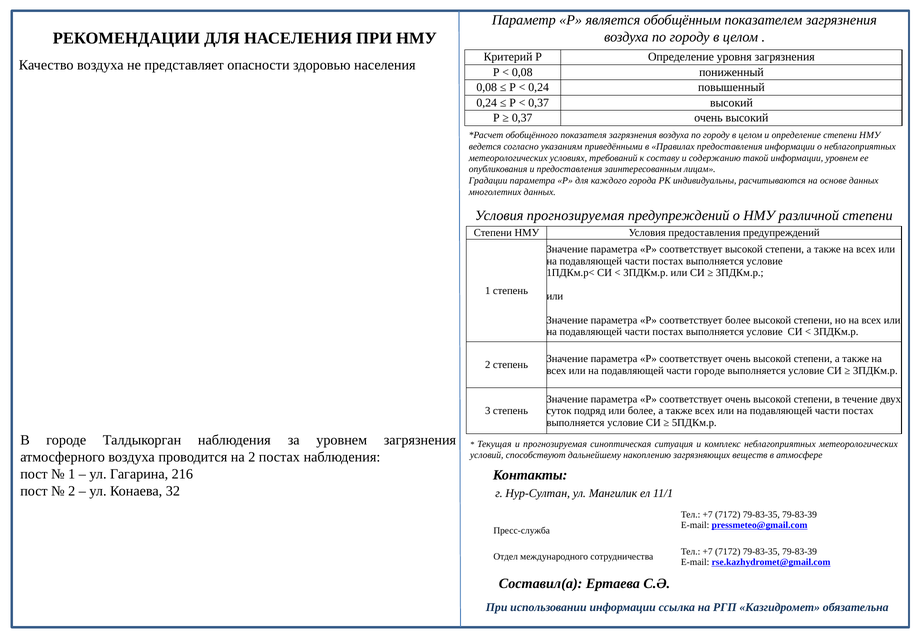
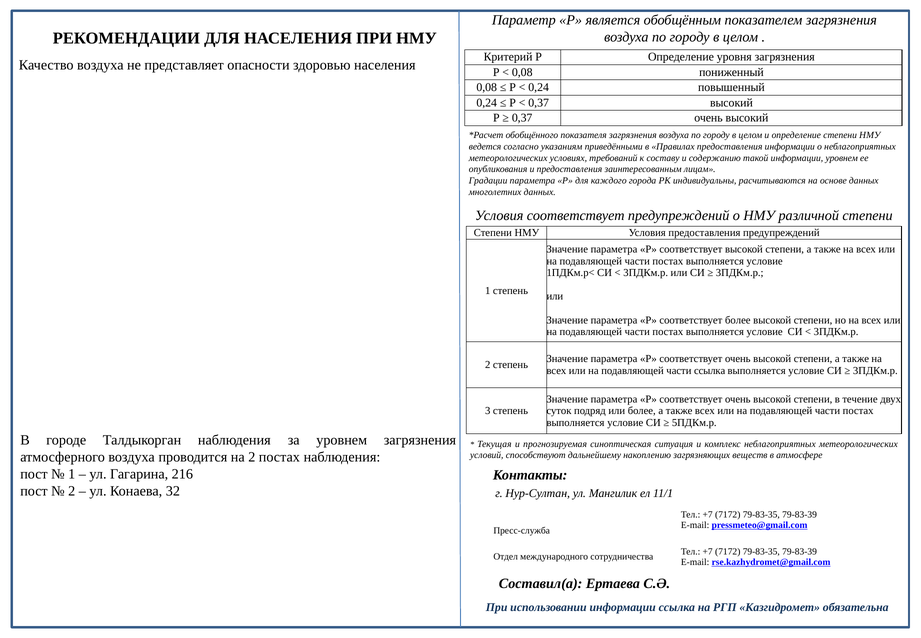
Условия прогнозируемая: прогнозируемая -> соответствует
части городе: городе -> ссылка
